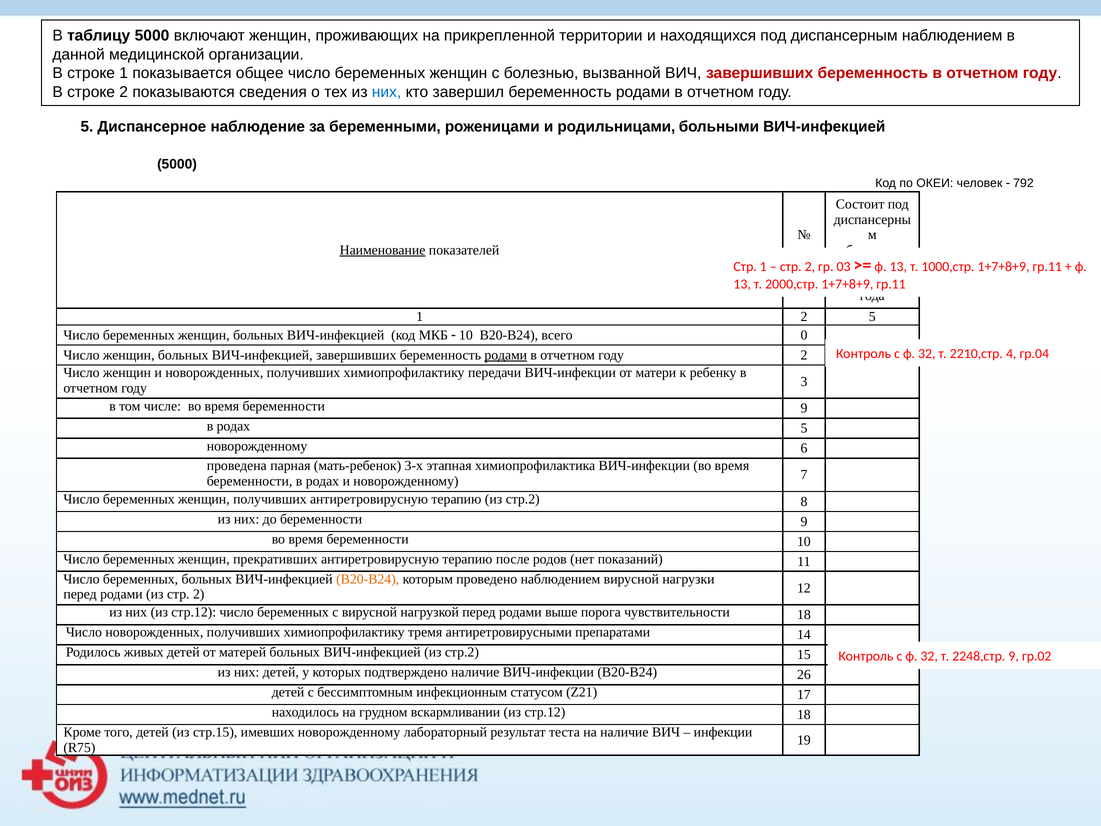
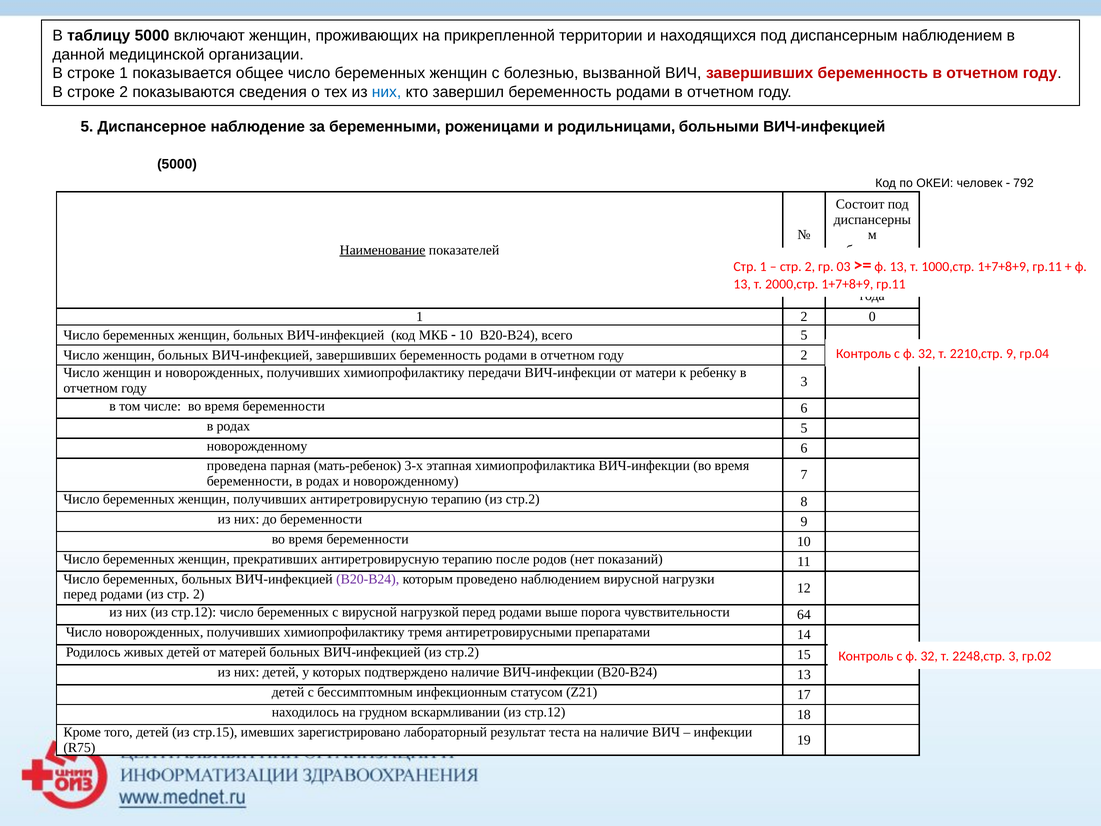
2 5: 5 -> 0
всего 0: 0 -> 5
2210,стр 4: 4 -> 9
родами at (506, 355) underline: present -> none
время беременности 9: 9 -> 6
В20-В24 at (368, 579) colour: orange -> purple
чувствительности 18: 18 -> 64
2248,стр 9: 9 -> 3
В20-В24 26: 26 -> 13
имевших новорожденному: новорожденному -> зарегистрировано
